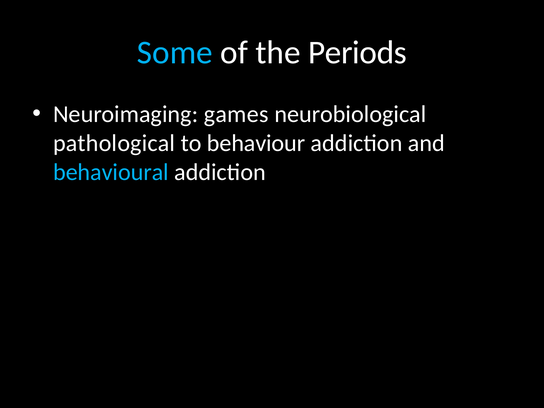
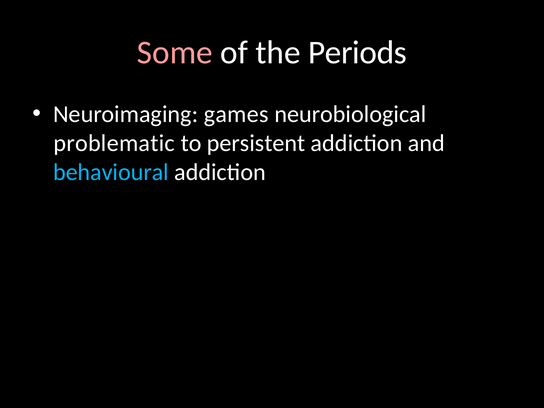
Some colour: light blue -> pink
pathological: pathological -> problematic
behaviour: behaviour -> persistent
